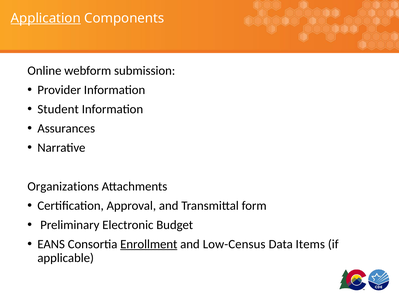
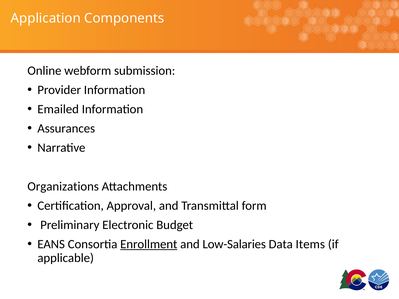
Application underline: present -> none
Student: Student -> Emailed
Low-Census: Low-Census -> Low-Salaries
